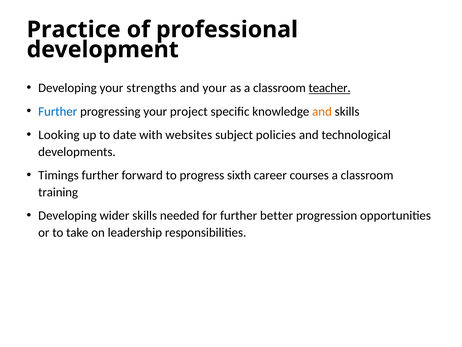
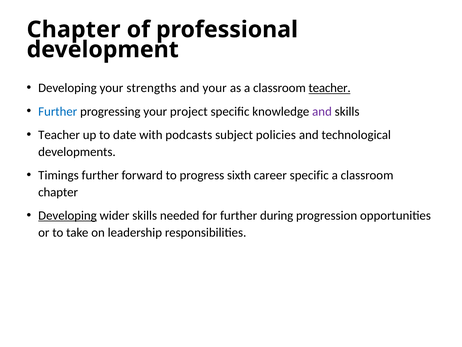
Practice at (74, 30): Practice -> Chapter
and at (322, 111) colour: orange -> purple
Looking at (59, 135): Looking -> Teacher
websites: websites -> podcasts
career courses: courses -> specific
training at (58, 192): training -> chapter
Developing at (67, 215) underline: none -> present
better: better -> during
